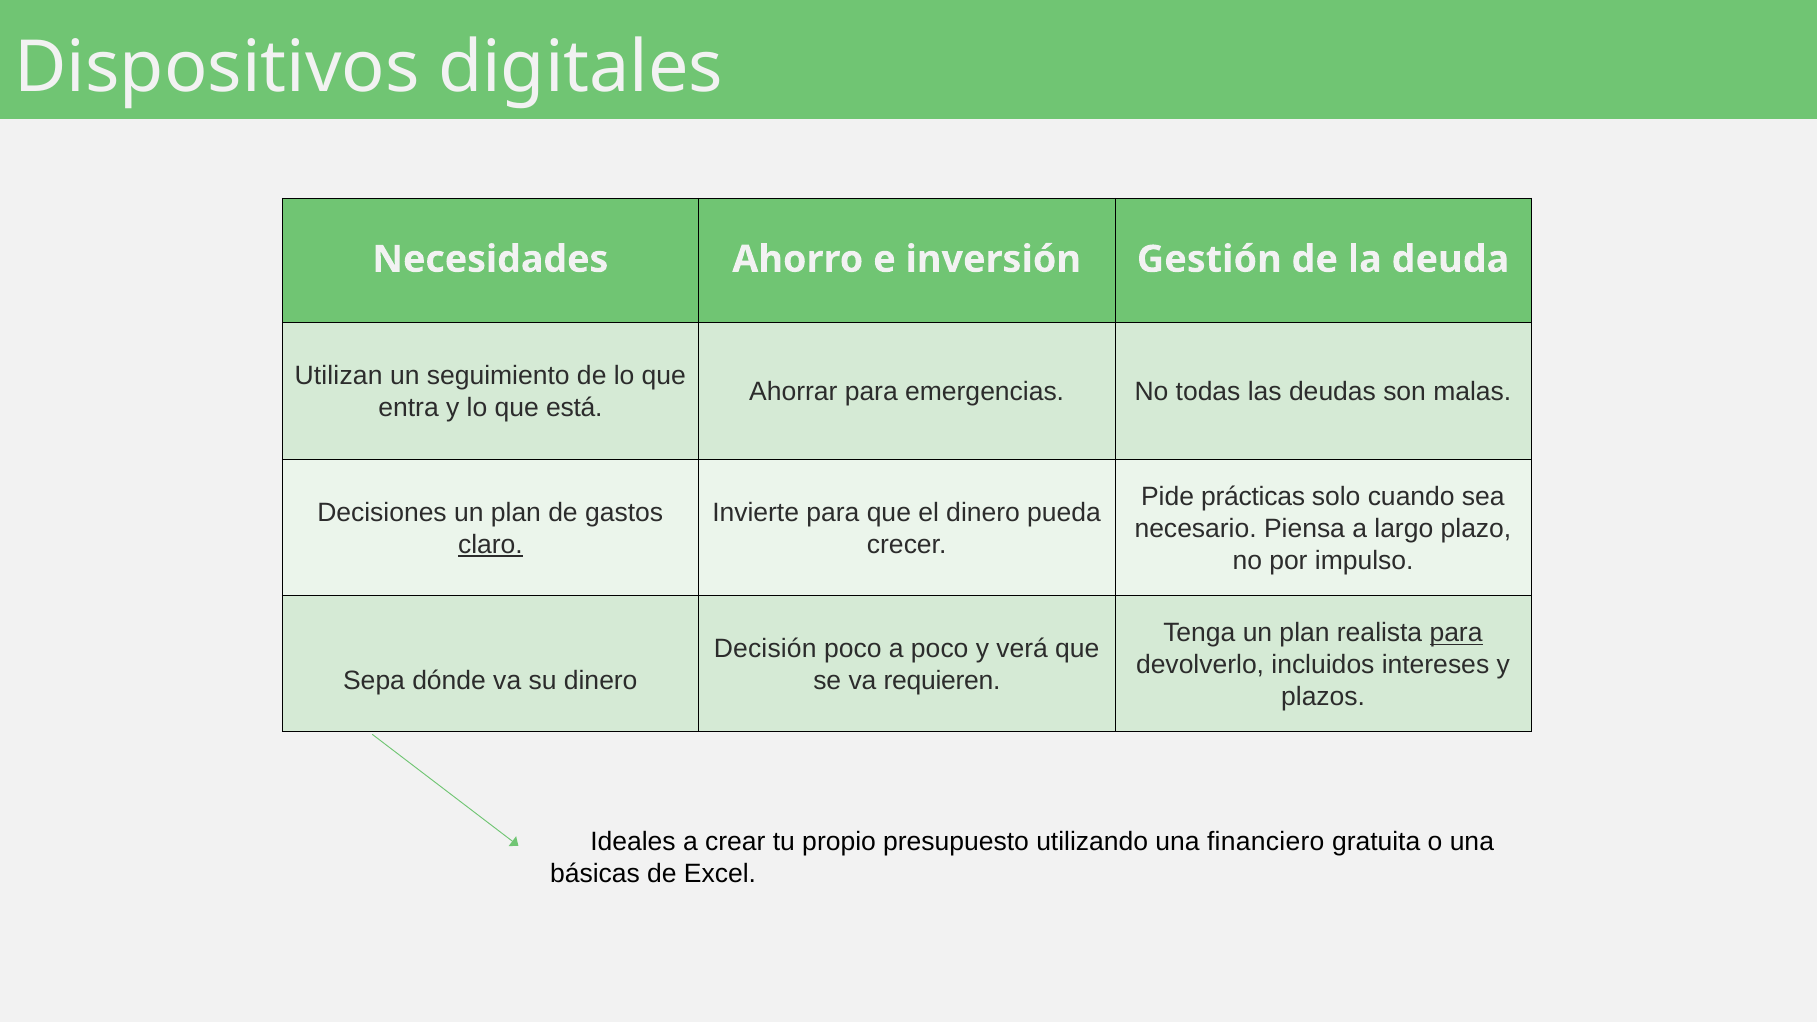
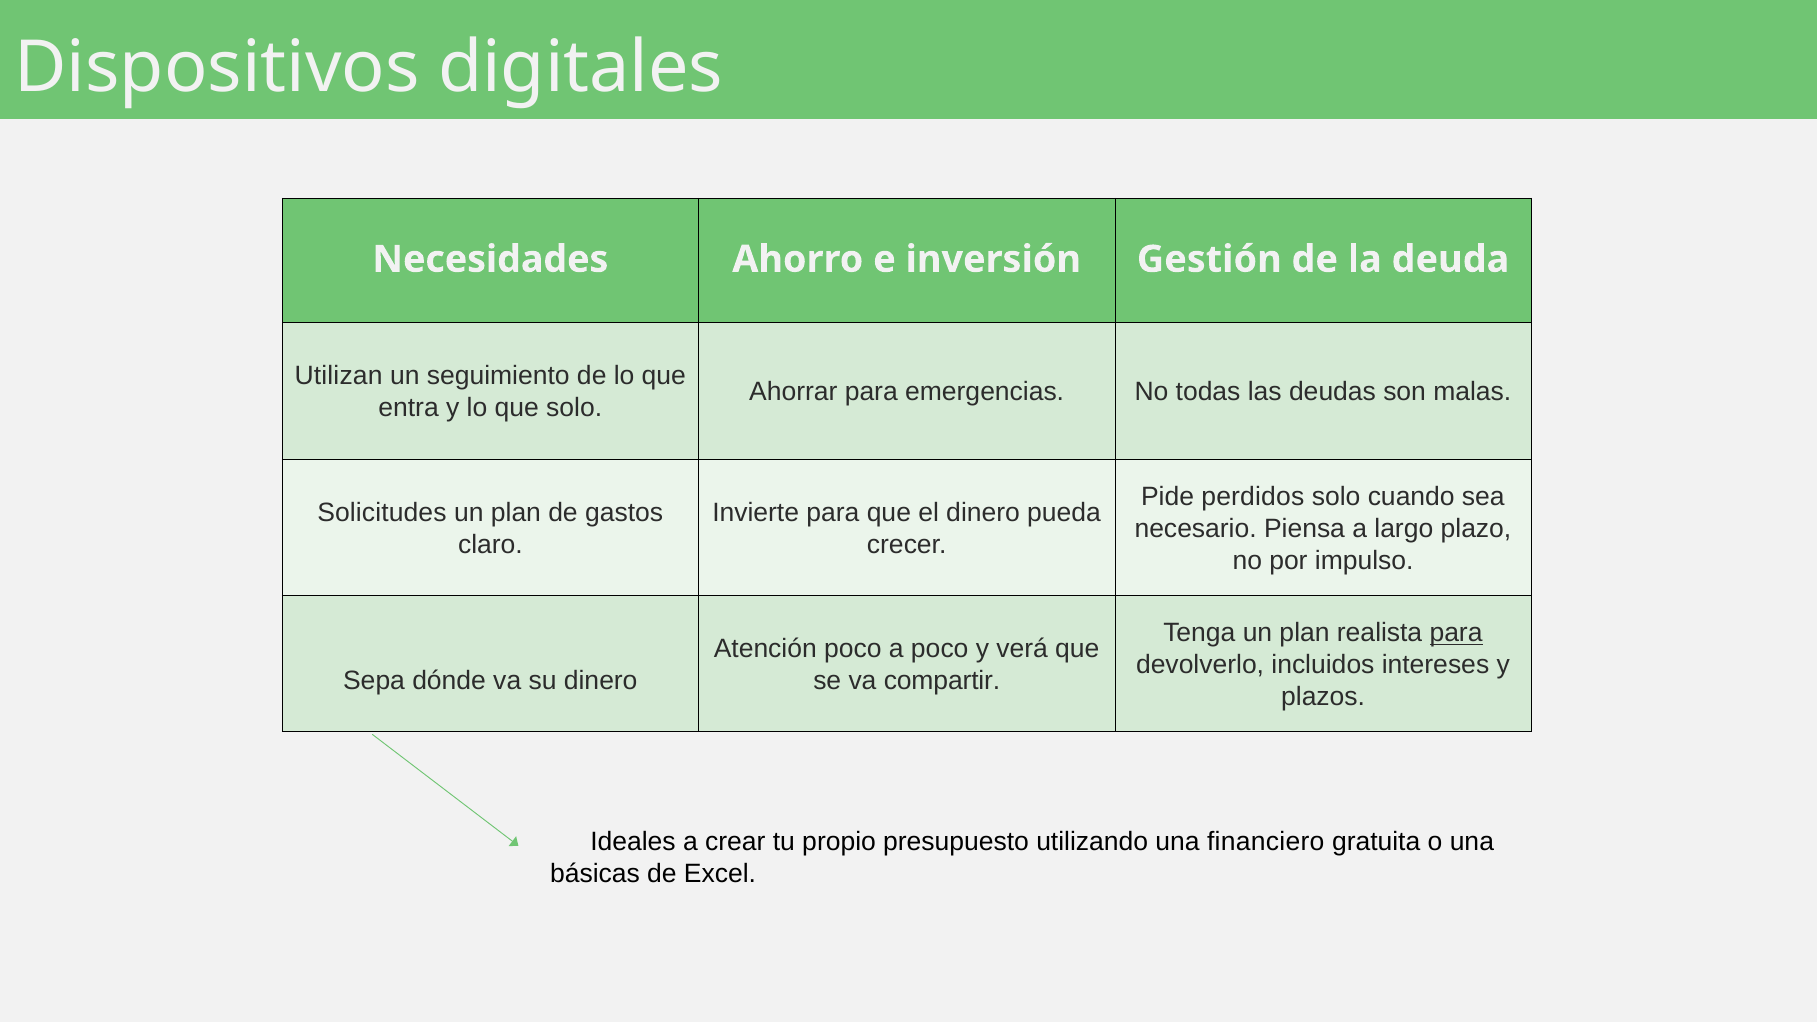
que está: está -> solo
prácticas: prácticas -> perdidos
Decisiones: Decisiones -> Solicitudes
claro underline: present -> none
Decisión: Decisión -> Atención
requieren: requieren -> compartir
